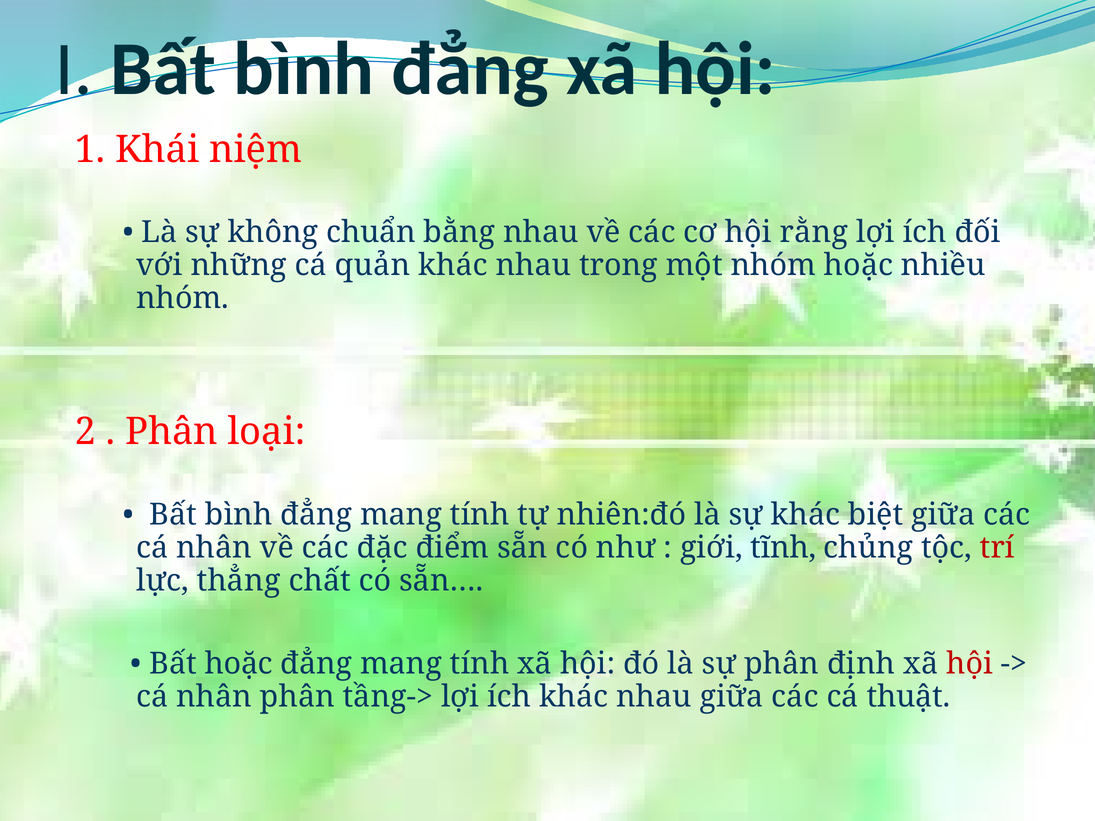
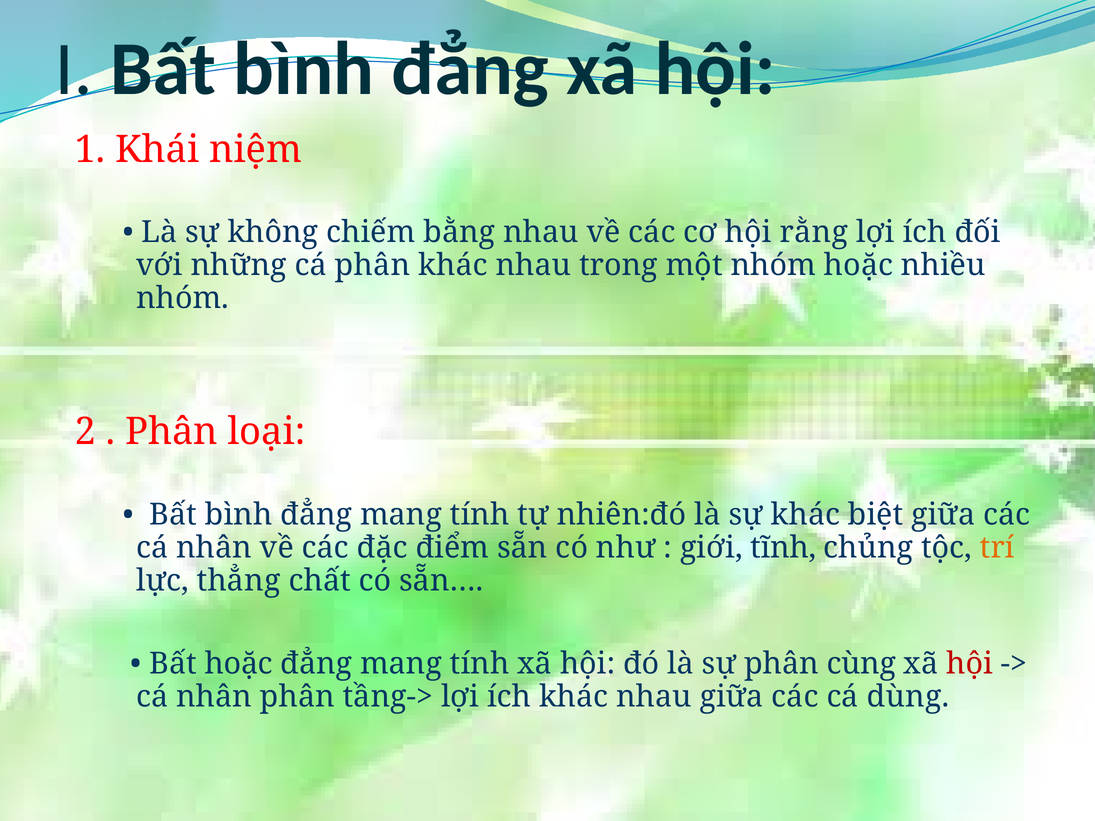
chuẩn: chuẩn -> chiếm
cá quản: quản -> phân
trí colour: red -> orange
định: định -> cùng
thuật: thuật -> dùng
